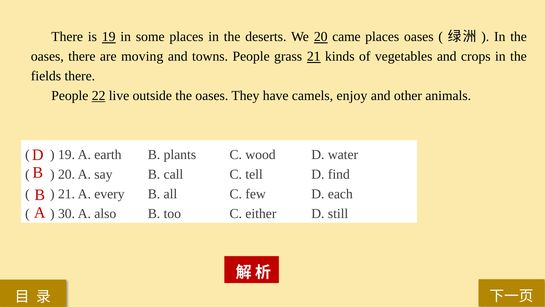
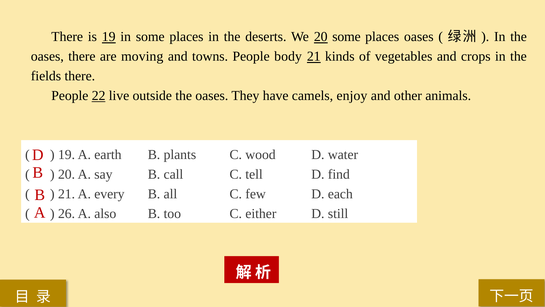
20 came: came -> some
grass: grass -> body
30: 30 -> 26
